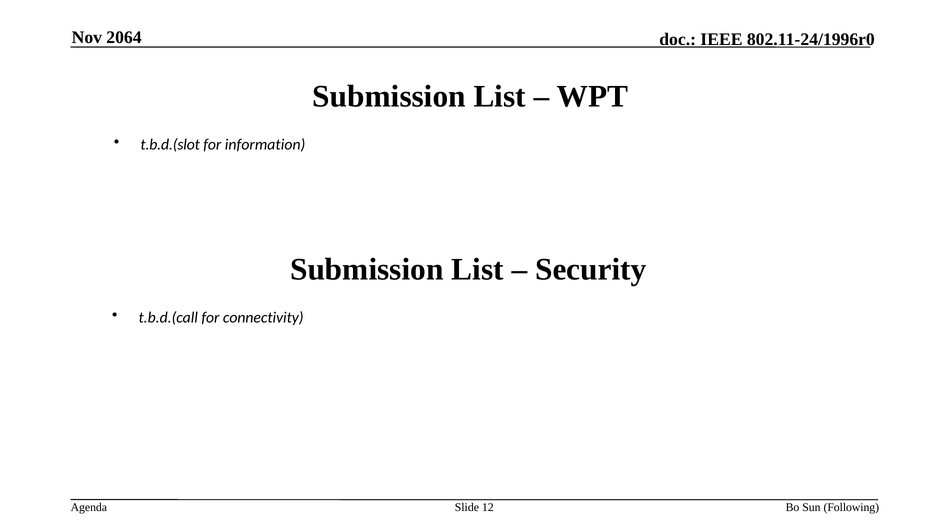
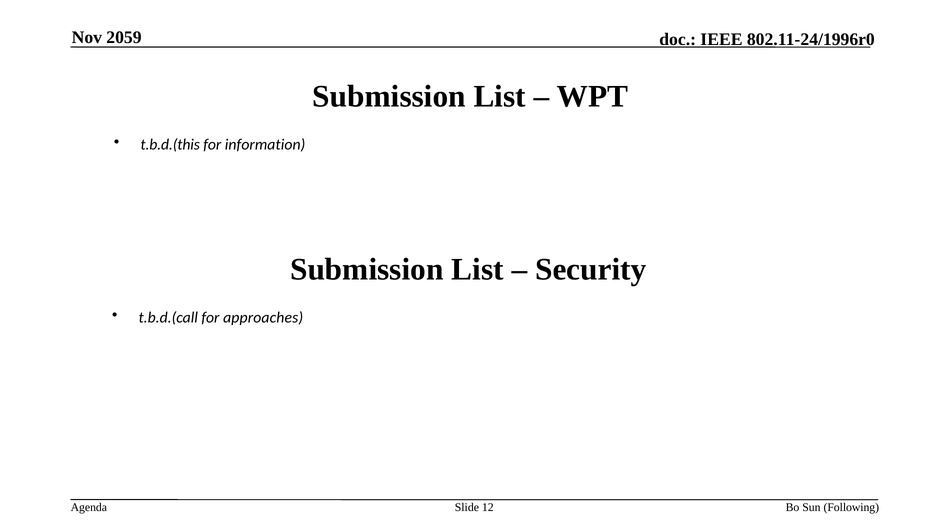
2064: 2064 -> 2059
t.b.d.(slot: t.b.d.(slot -> t.b.d.(this
connectivity: connectivity -> approaches
